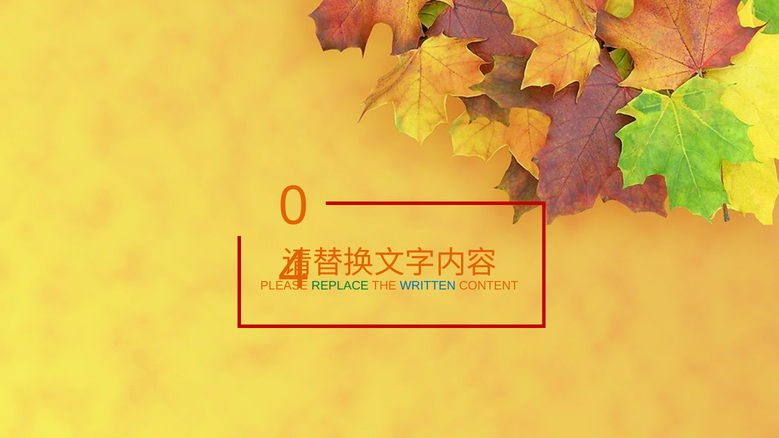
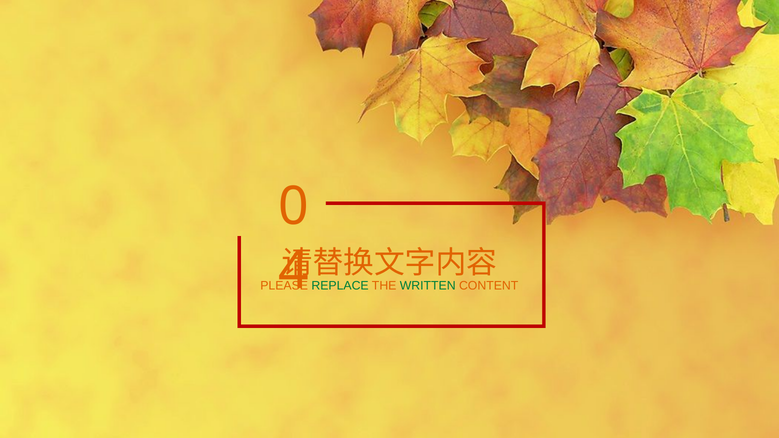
WRITTEN colour: blue -> green
